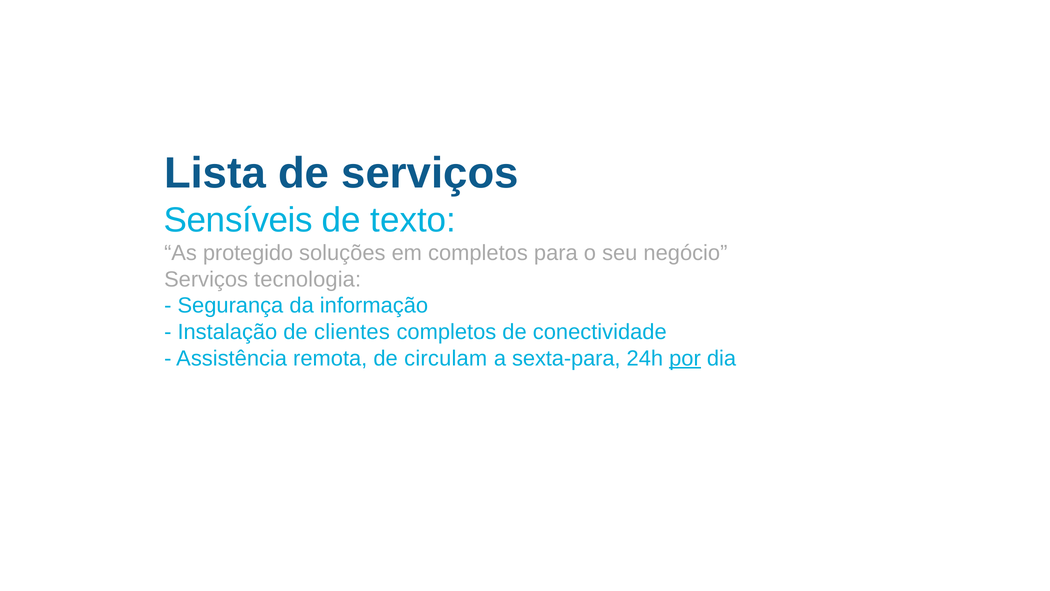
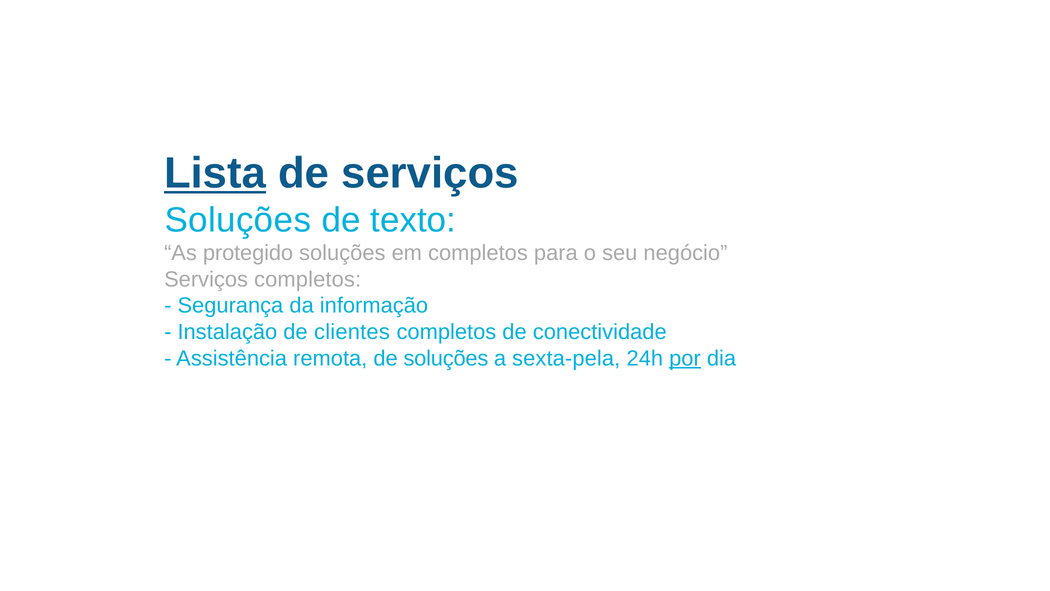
Lista underline: none -> present
Sensíveis at (238, 220): Sensíveis -> Soluções
Serviços tecnologia: tecnologia -> completos
de circulam: circulam -> soluções
sexta-para: sexta-para -> sexta-pela
